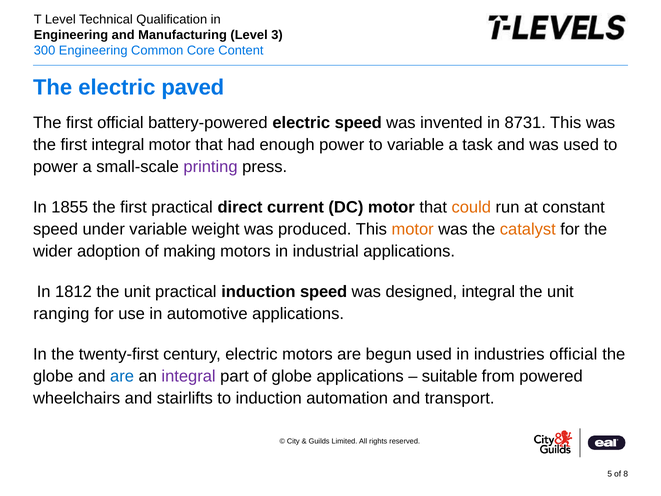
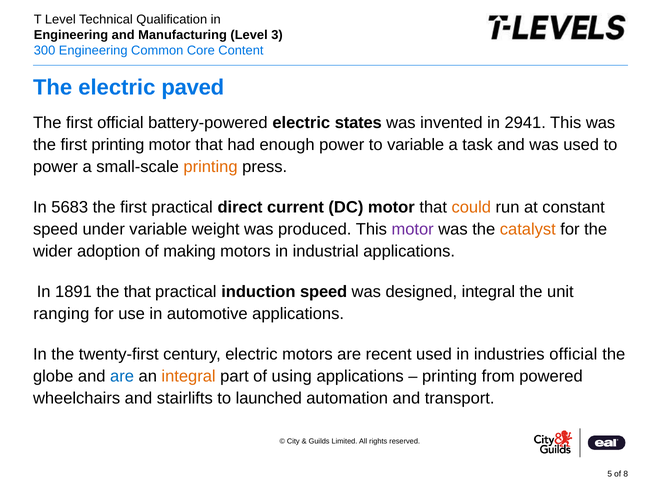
electric speed: speed -> states
8731: 8731 -> 2941
first integral: integral -> printing
printing at (211, 167) colour: purple -> orange
1855: 1855 -> 5683
motor at (413, 229) colour: orange -> purple
1812: 1812 -> 1891
unit at (137, 292): unit -> that
begun: begun -> recent
integral at (189, 376) colour: purple -> orange
of globe: globe -> using
suitable at (450, 376): suitable -> printing
to induction: induction -> launched
